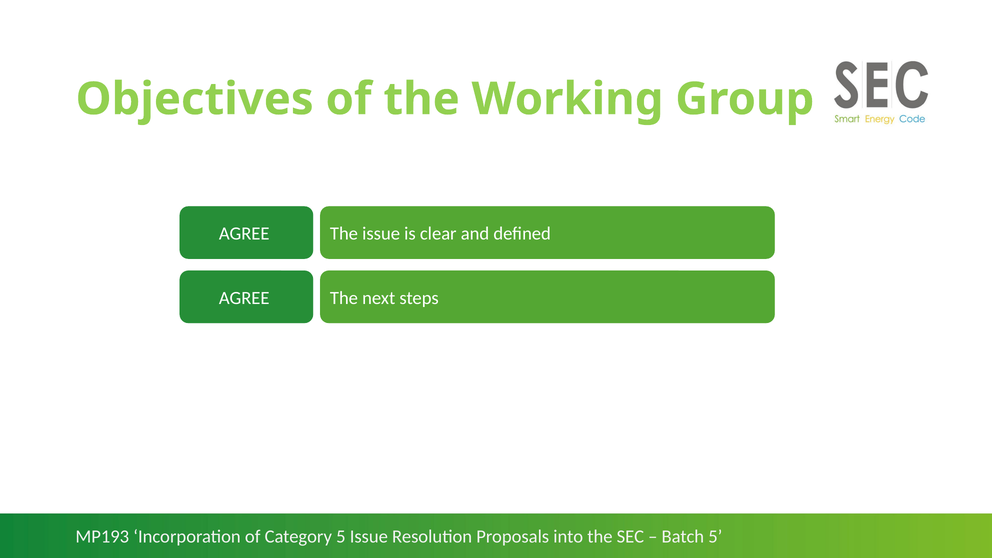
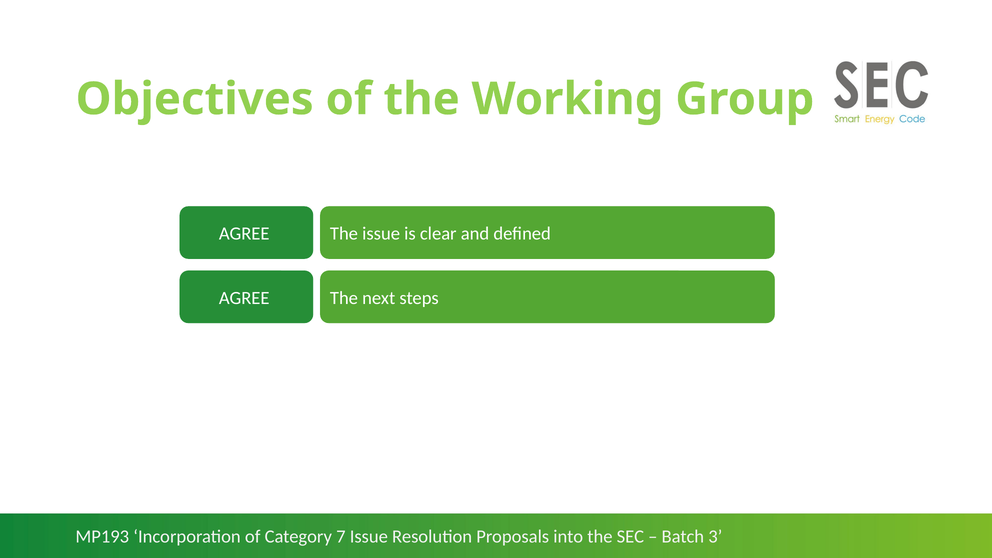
Category 5: 5 -> 7
Batch 5: 5 -> 3
